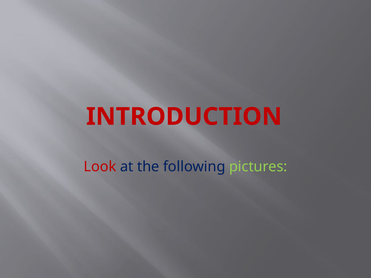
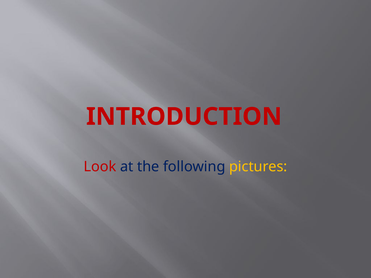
pictures colour: light green -> yellow
